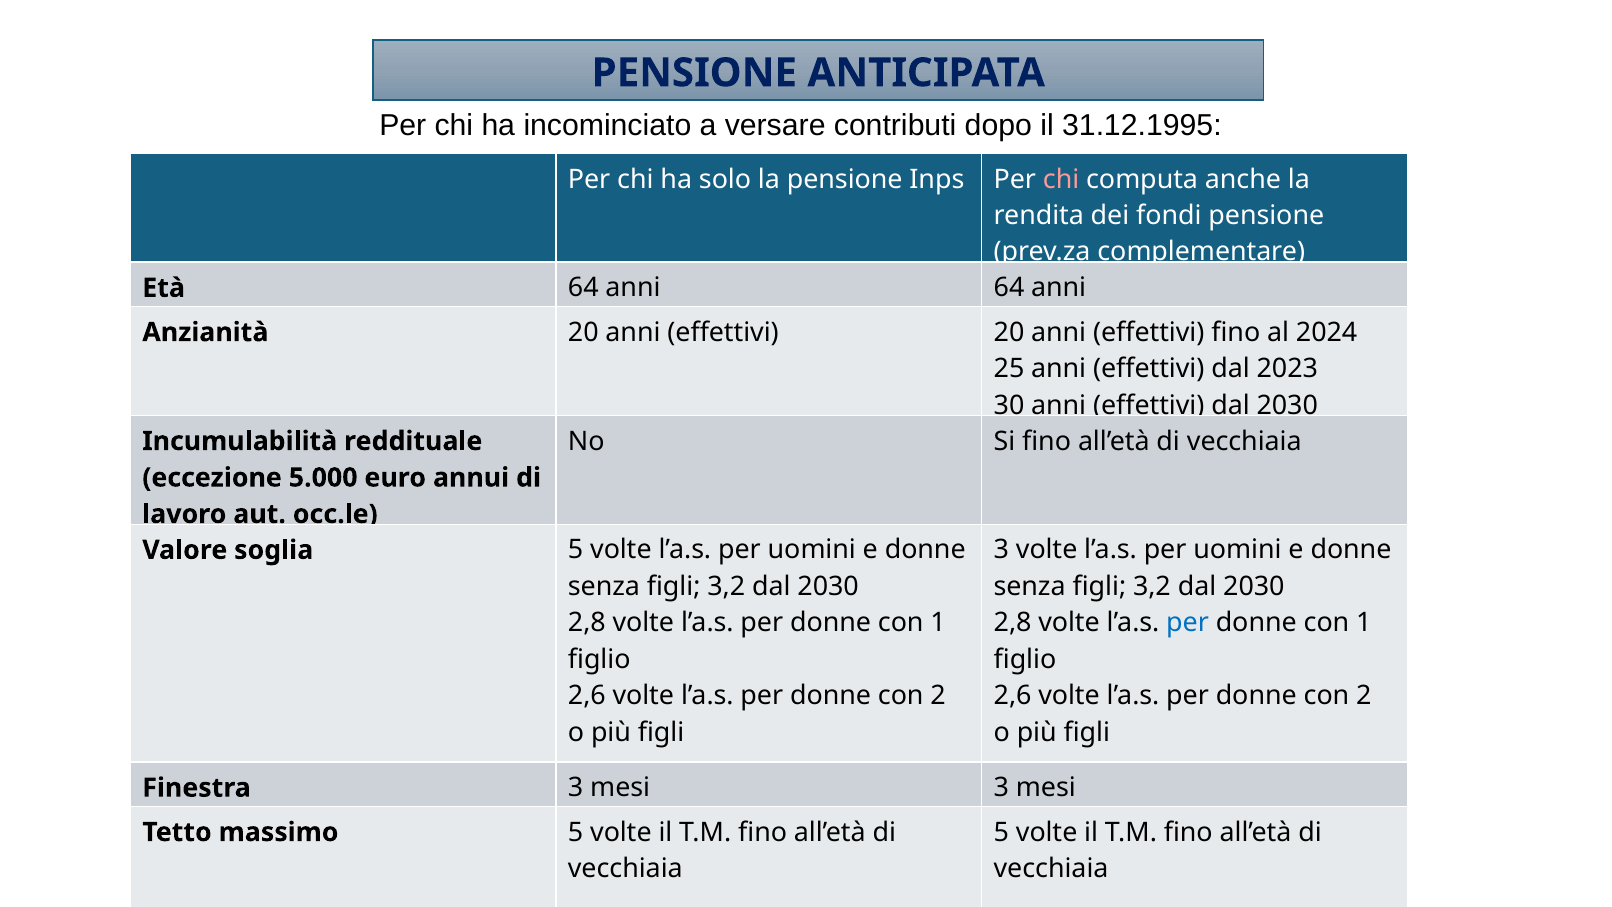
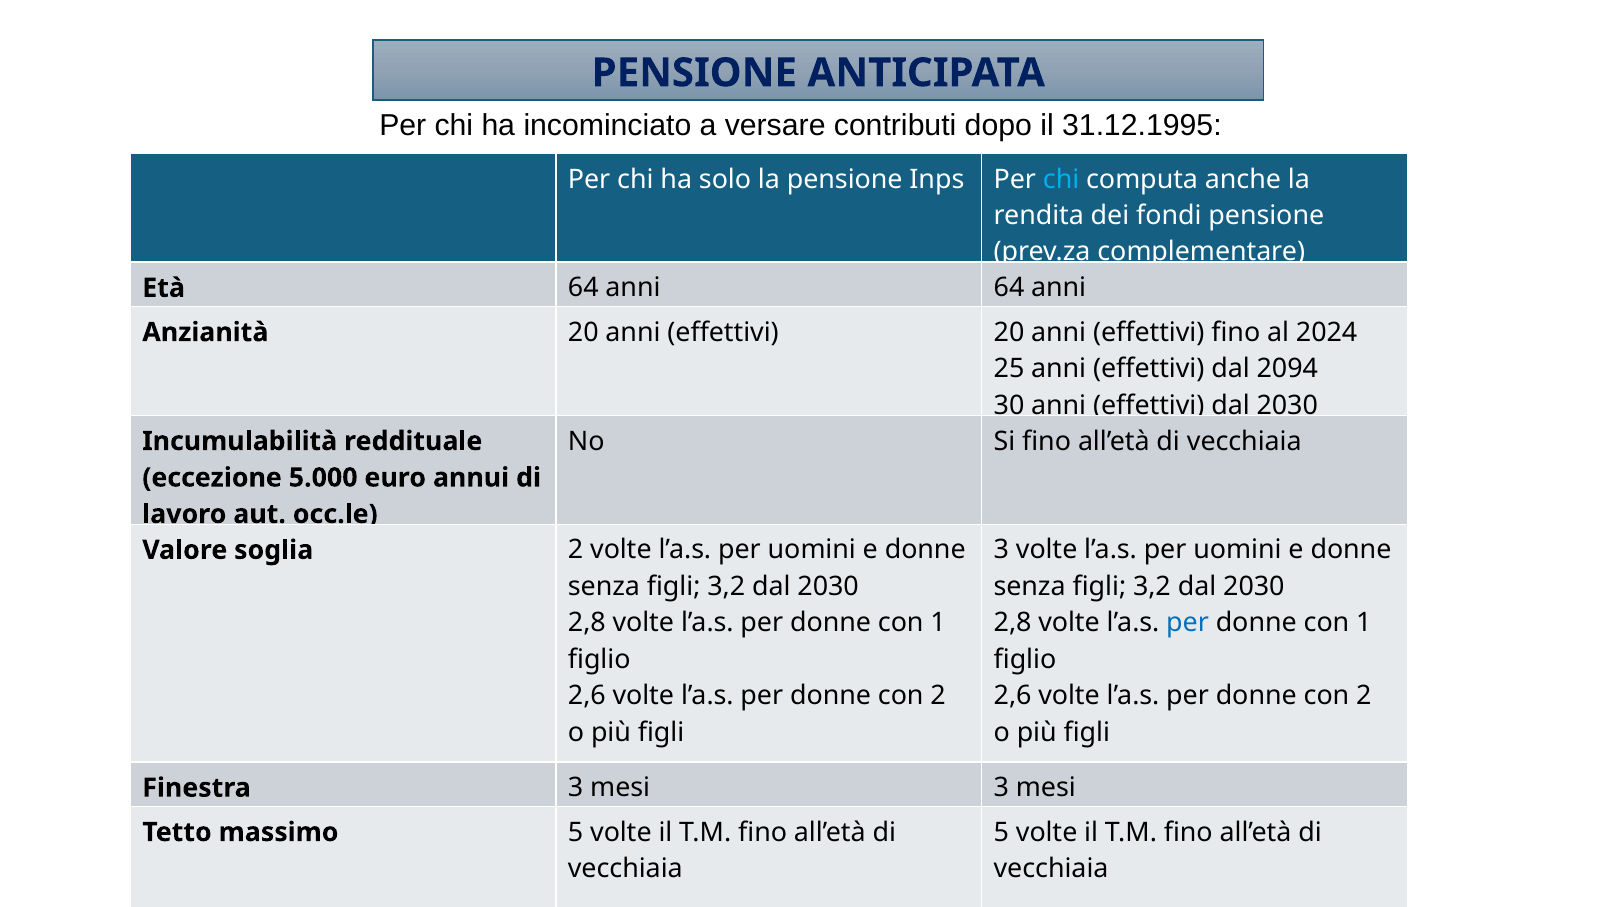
chi at (1061, 179) colour: pink -> light blue
2023: 2023 -> 2094
soglia 5: 5 -> 2
